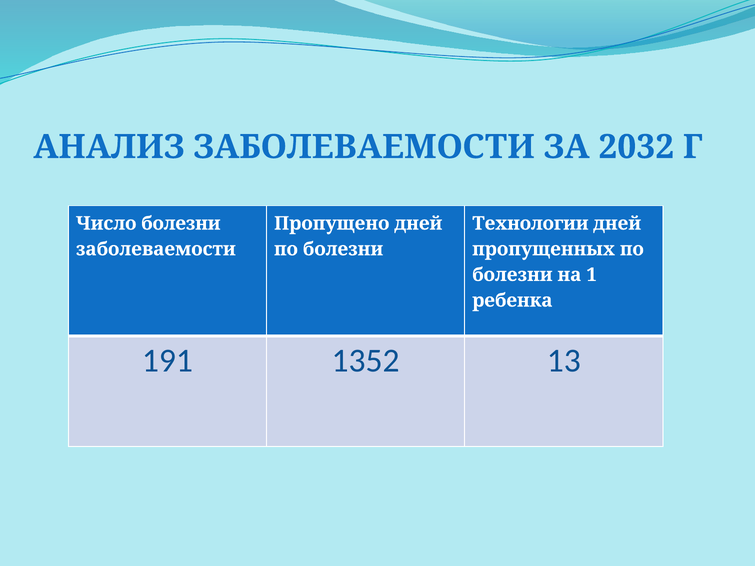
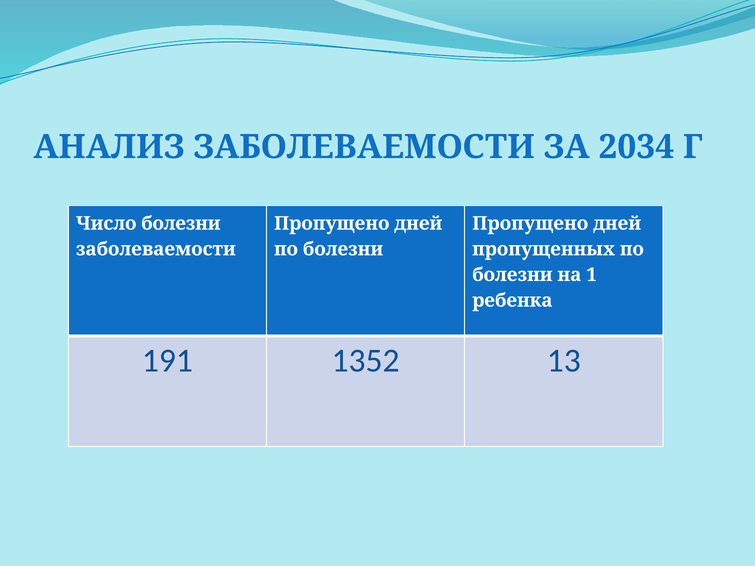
2032: 2032 -> 2034
Технологии at (530, 224): Технологии -> Пропущено
